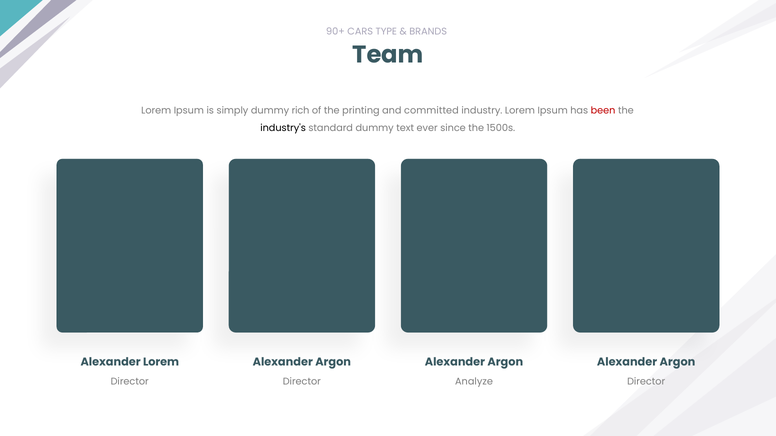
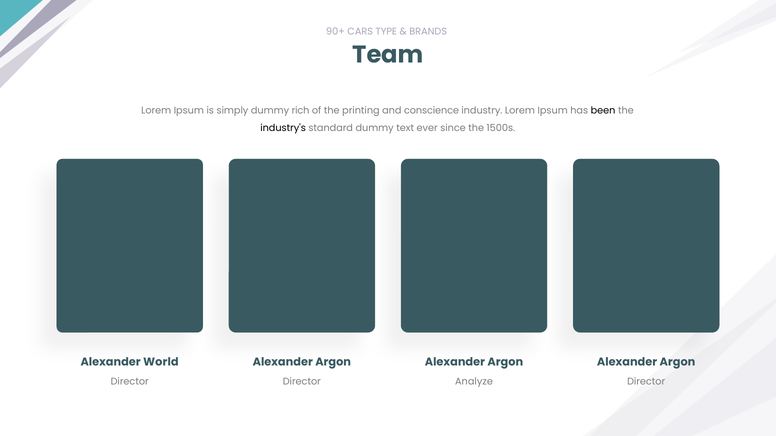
committed: committed -> conscience
been colour: red -> black
Alexander Lorem: Lorem -> World
